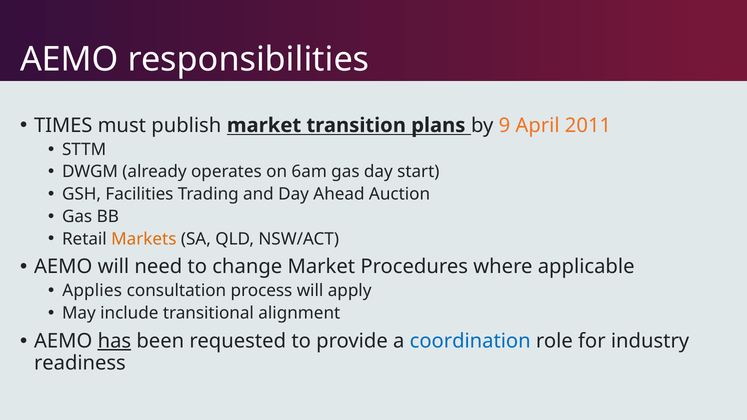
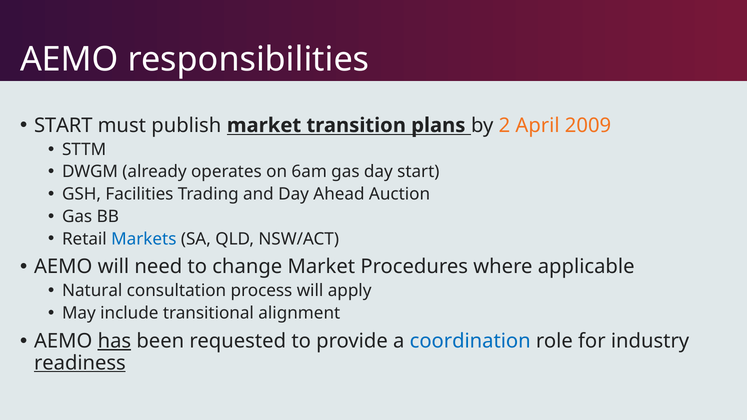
TIMES at (63, 125): TIMES -> START
9: 9 -> 2
2011: 2011 -> 2009
Markets colour: orange -> blue
Applies: Applies -> Natural
readiness underline: none -> present
